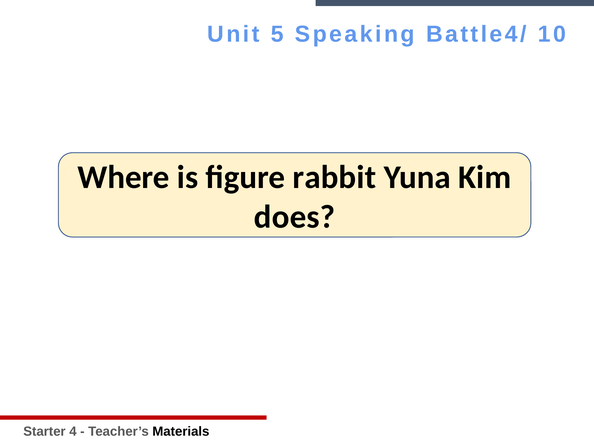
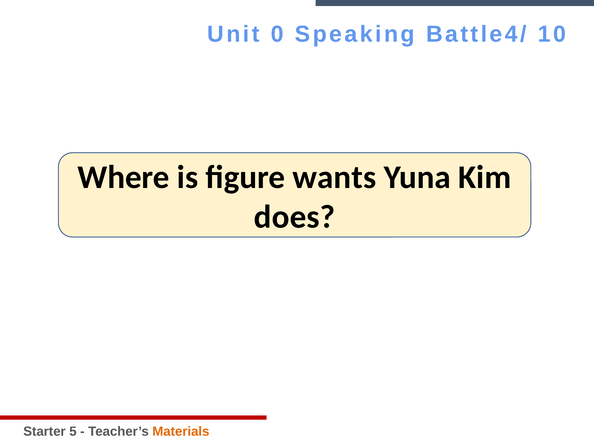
5: 5 -> 0
rabbit: rabbit -> wants
4: 4 -> 5
Materials colour: black -> orange
